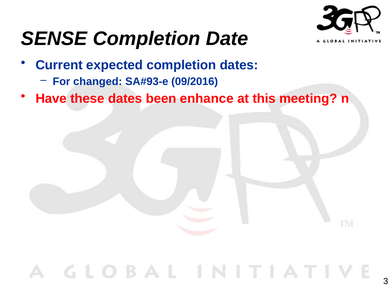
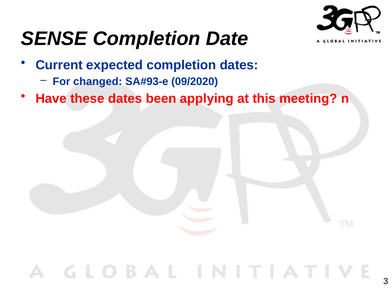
09/2016: 09/2016 -> 09/2020
enhance: enhance -> applying
